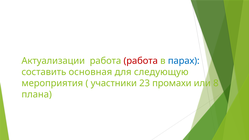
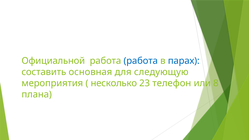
Актуализации: Актуализации -> Официальной
работа at (141, 61) colour: red -> blue
участники: участники -> несколько
промахи: промахи -> телефон
